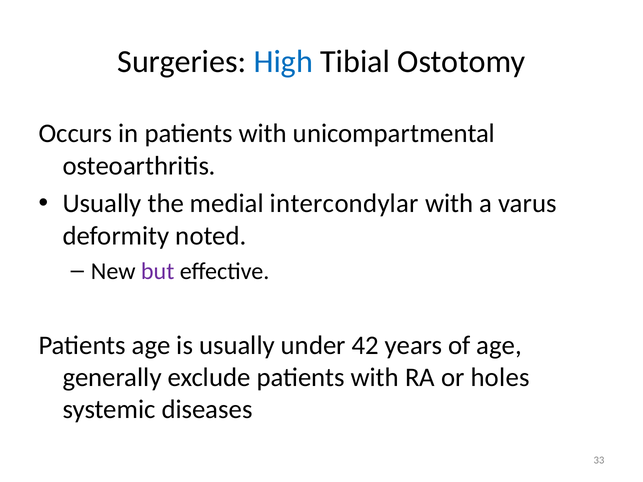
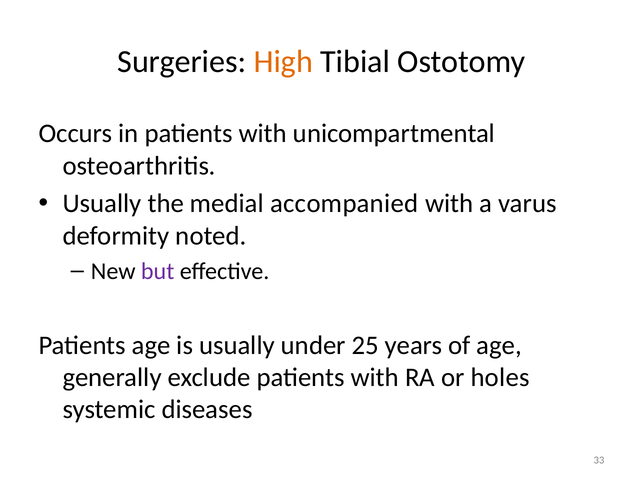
High colour: blue -> orange
intercondylar: intercondylar -> accompanied
42: 42 -> 25
